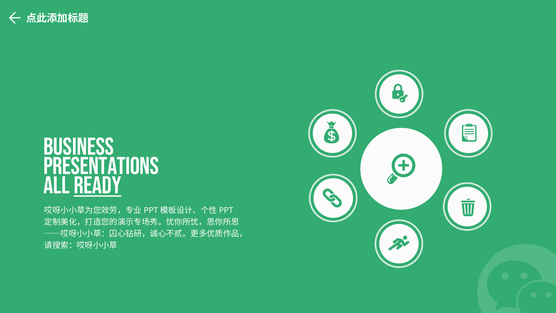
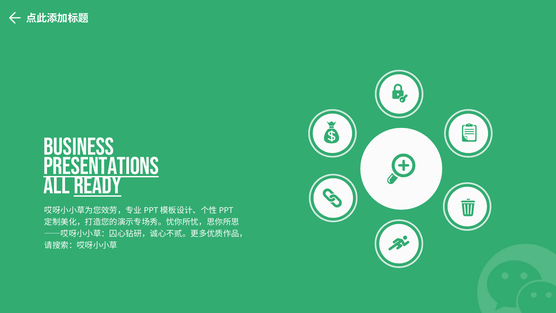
Presentations underline: none -> present
